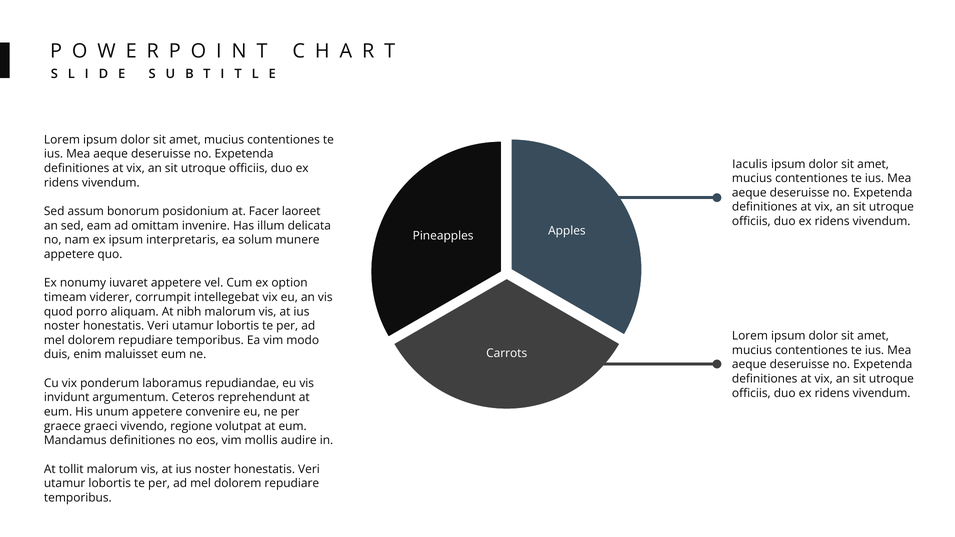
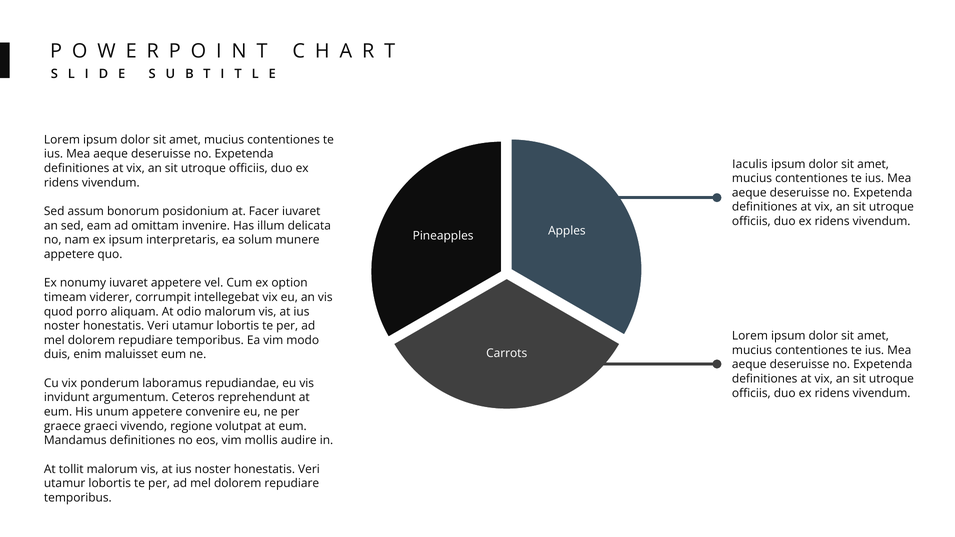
Facer laoreet: laoreet -> iuvaret
nibh: nibh -> odio
